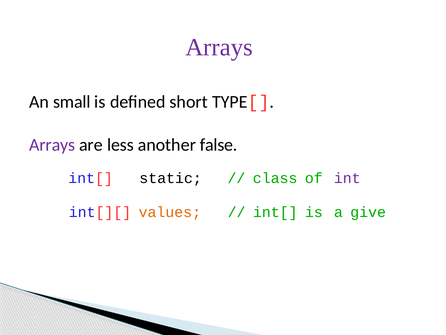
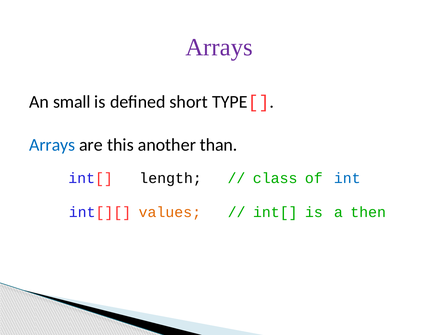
Arrays at (52, 145) colour: purple -> blue
less: less -> this
false: false -> than
static: static -> length
int colour: purple -> blue
give: give -> then
